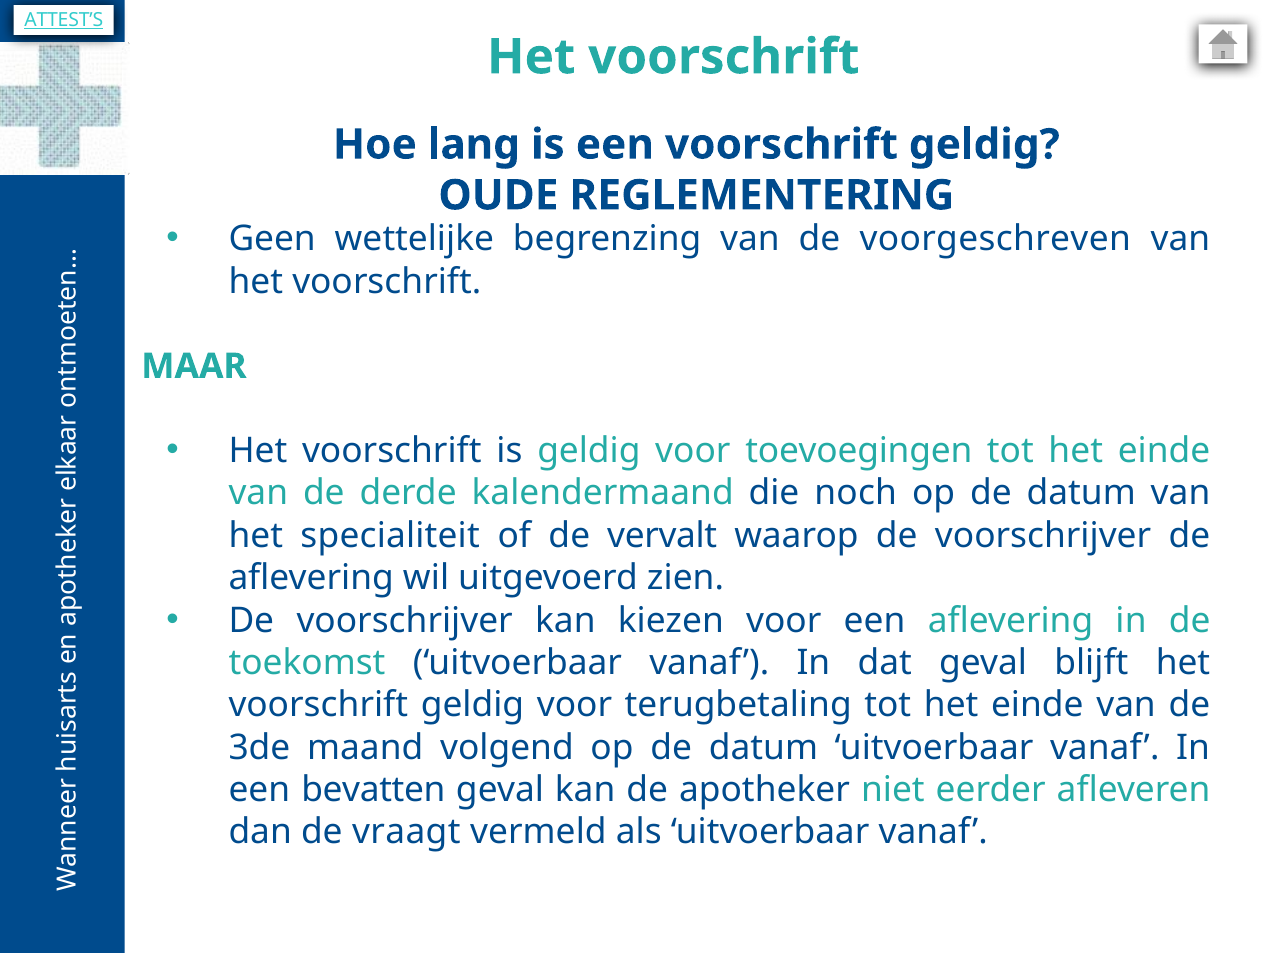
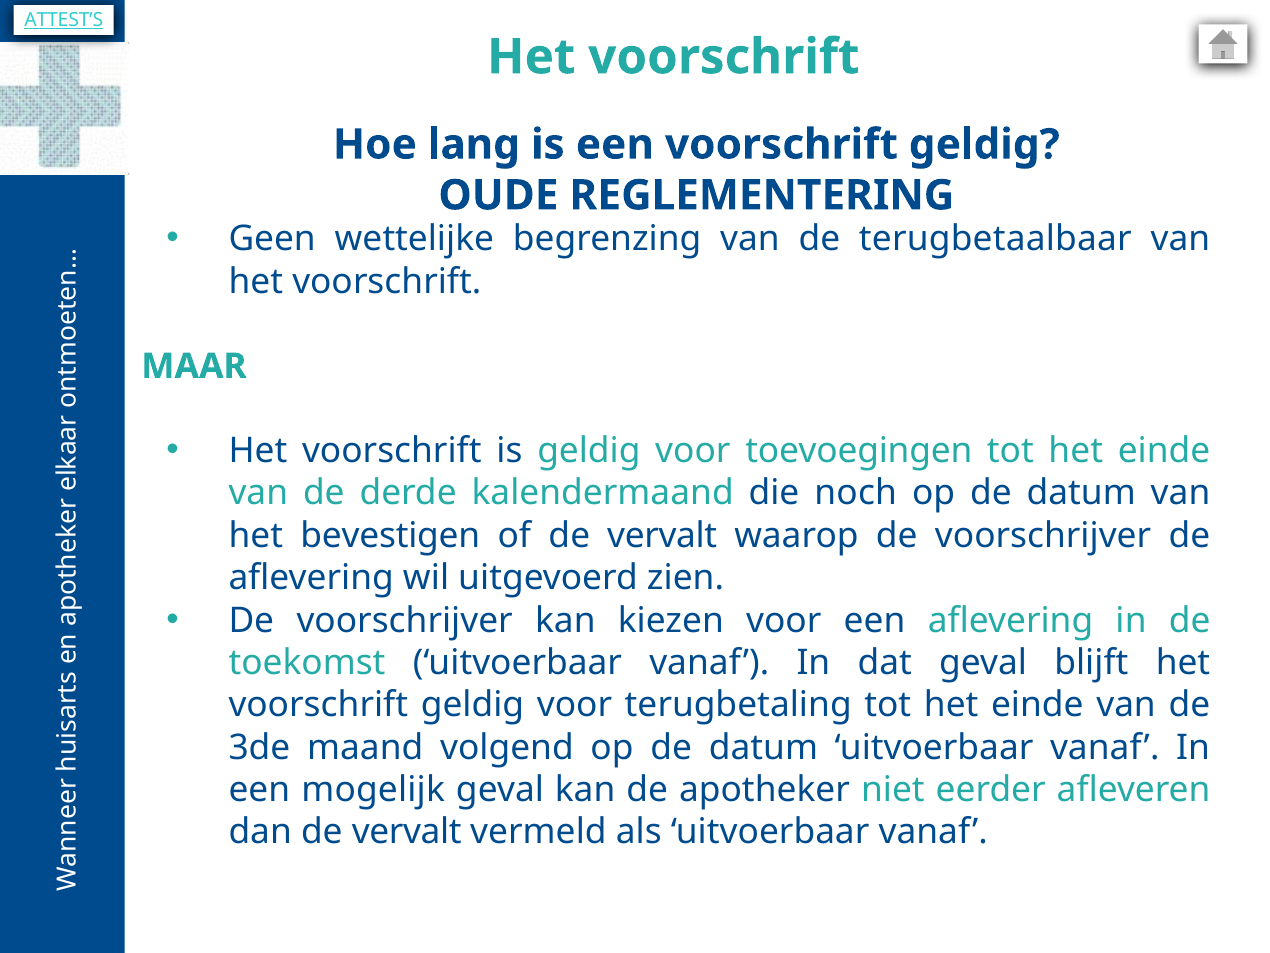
voorgeschreven: voorgeschreven -> terugbetaalbaar
specialiteit: specialiteit -> bevestigen
bevatten: bevatten -> mogelijk
dan de vraagt: vraagt -> vervalt
